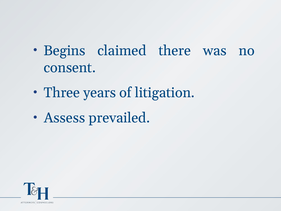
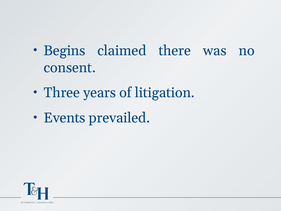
Assess: Assess -> Events
